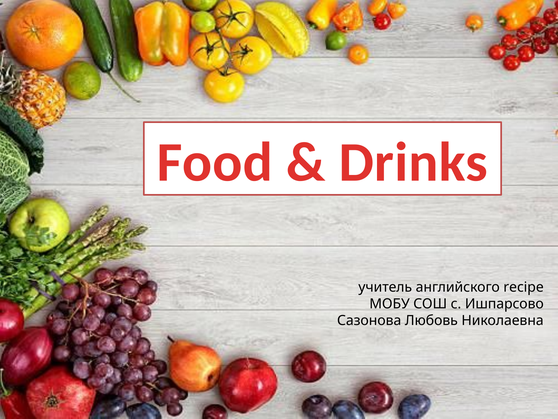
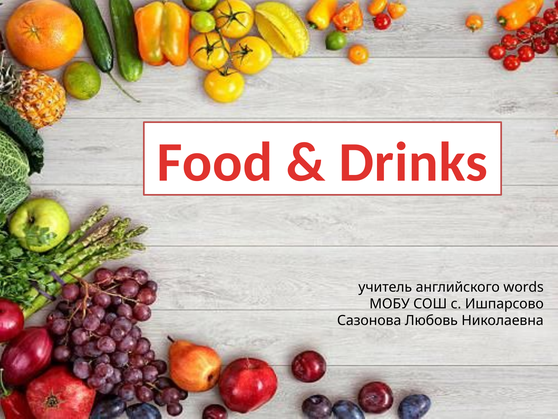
recipe: recipe -> words
